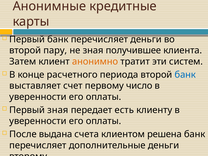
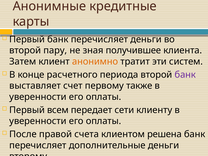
банк at (185, 75) colour: blue -> purple
число: число -> также
Первый зная: зная -> всем
есть: есть -> сети
выдана: выдана -> правой
